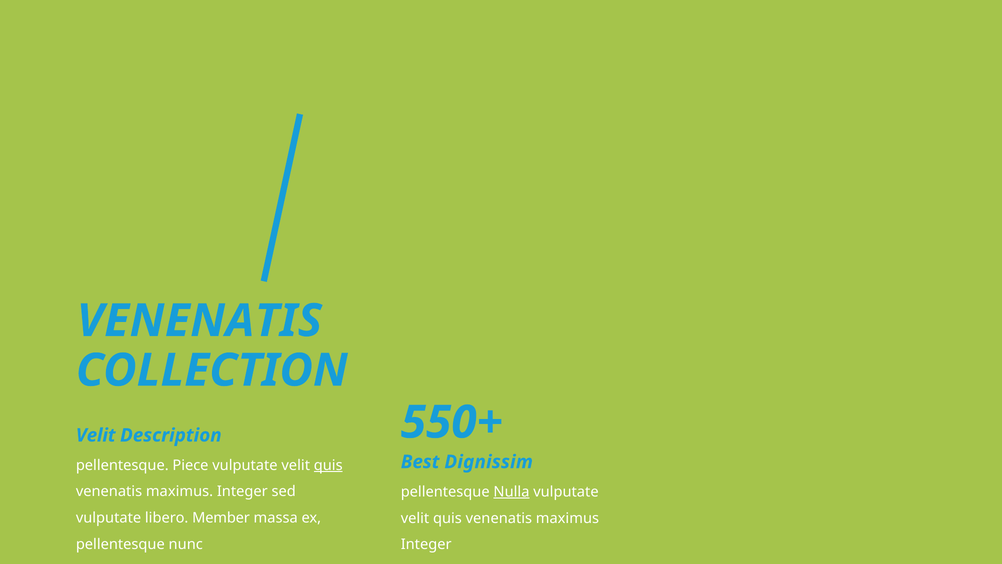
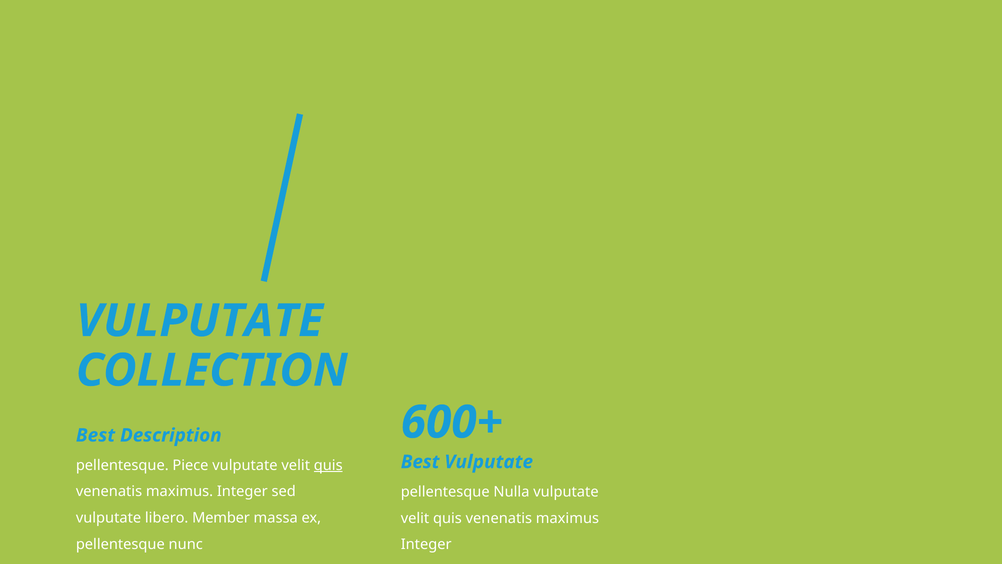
VENENATIS at (199, 321): VENENATIS -> VULPUTATE
550+: 550+ -> 600+
Velit at (96, 435): Velit -> Best
Best Dignissim: Dignissim -> Vulputate
Nulla underline: present -> none
